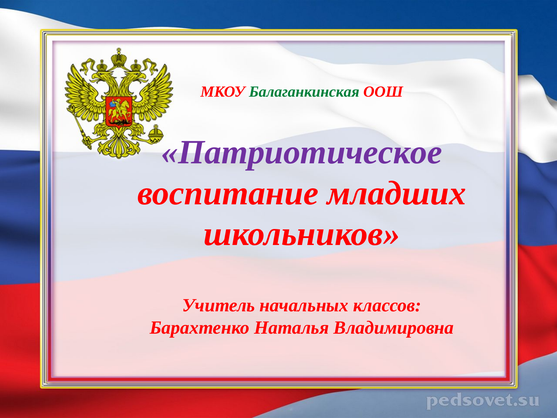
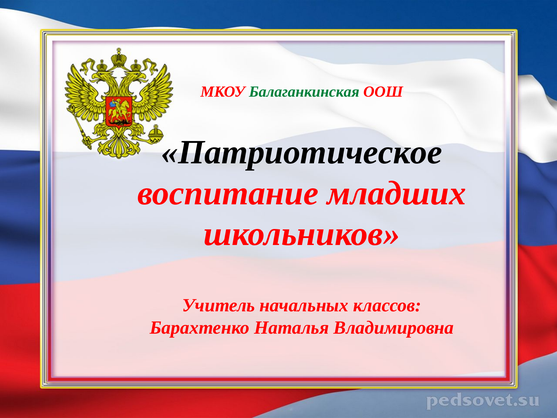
Патриотическое colour: purple -> black
